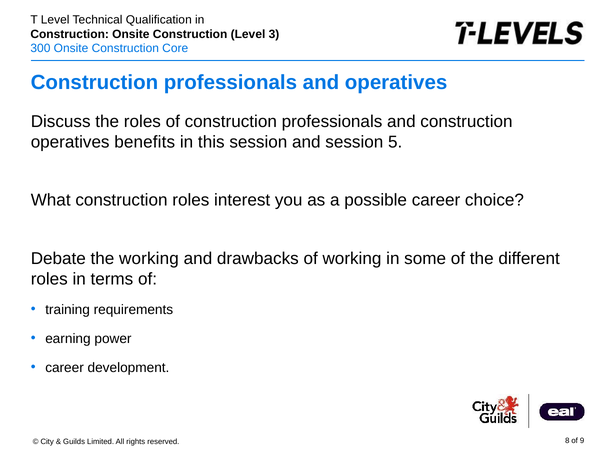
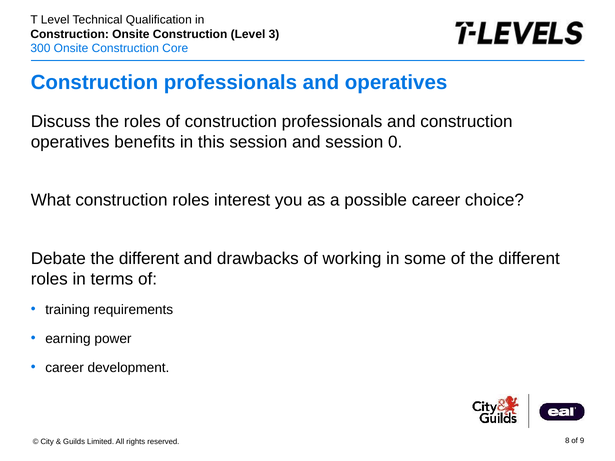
5: 5 -> 0
Debate the working: working -> different
